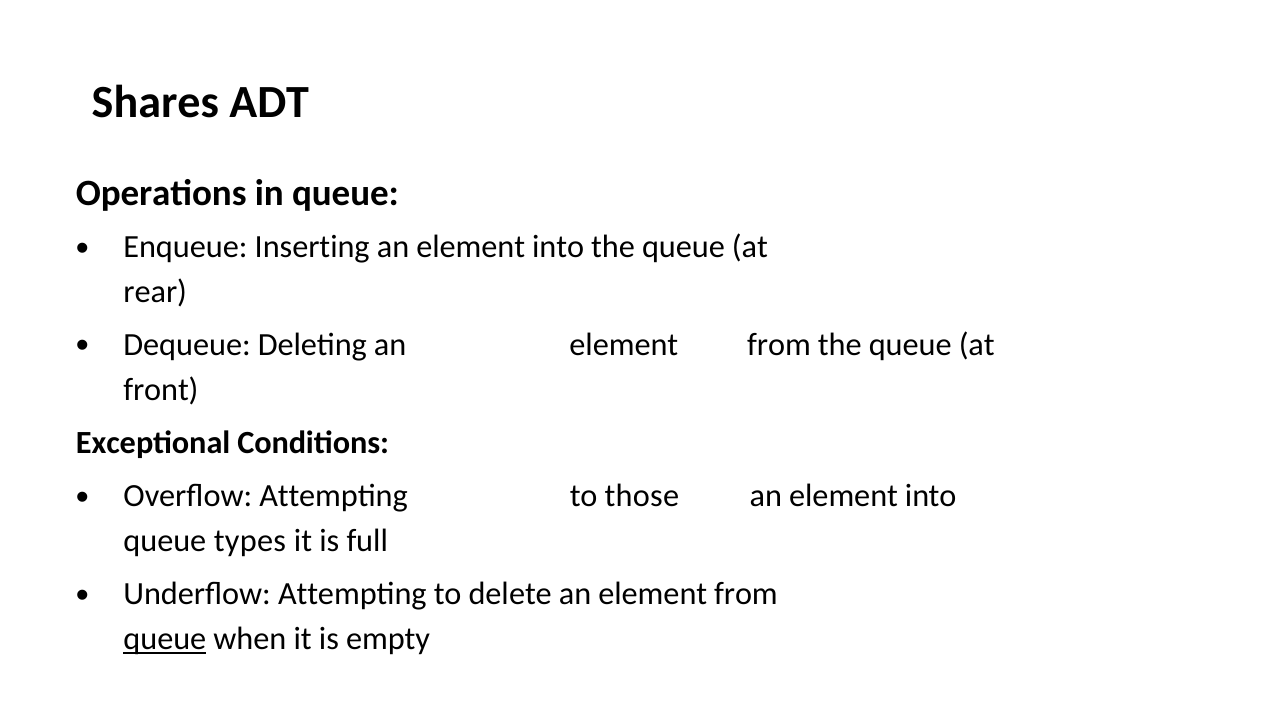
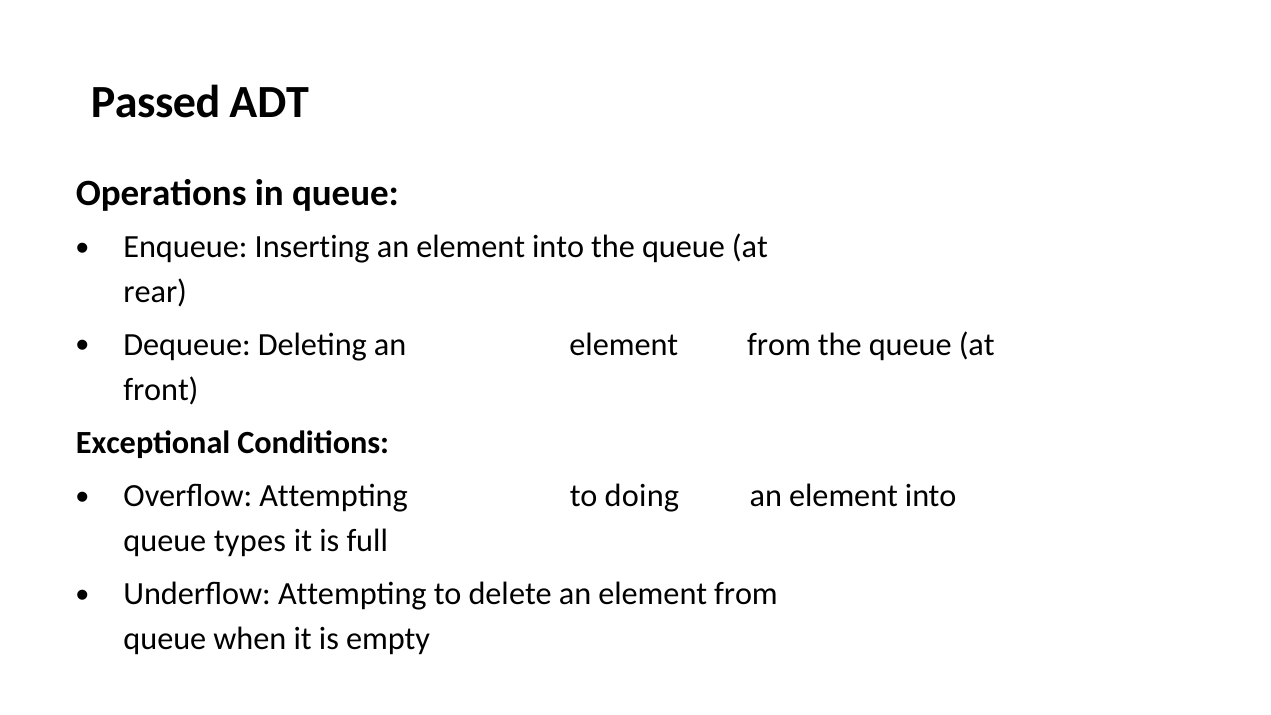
Shares: Shares -> Passed
those: those -> doing
queue at (165, 639) underline: present -> none
